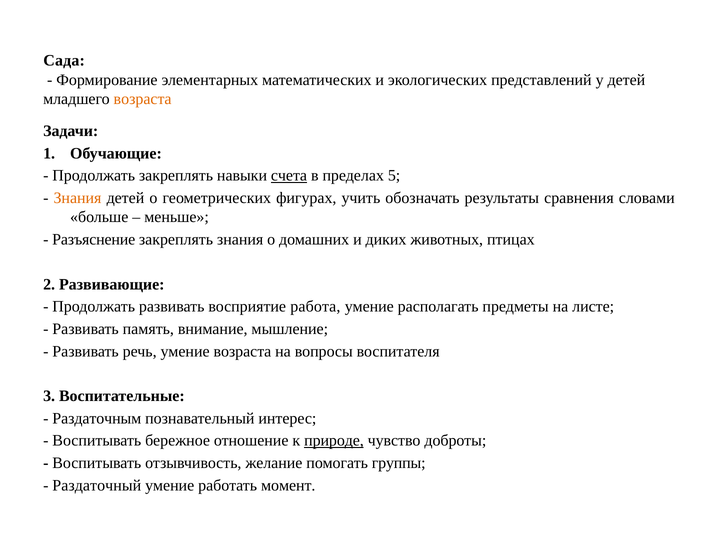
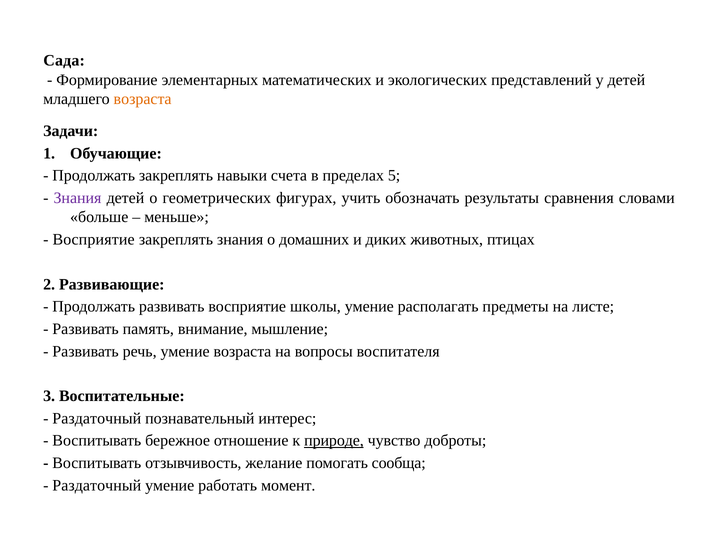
счета underline: present -> none
Знания at (77, 198) colour: orange -> purple
Разъяснение at (94, 240): Разъяснение -> Восприятие
работа: работа -> школы
Раздаточным at (97, 419): Раздаточным -> Раздаточный
группы: группы -> сообща
